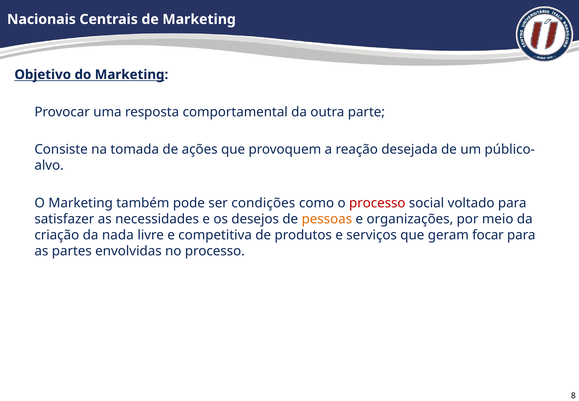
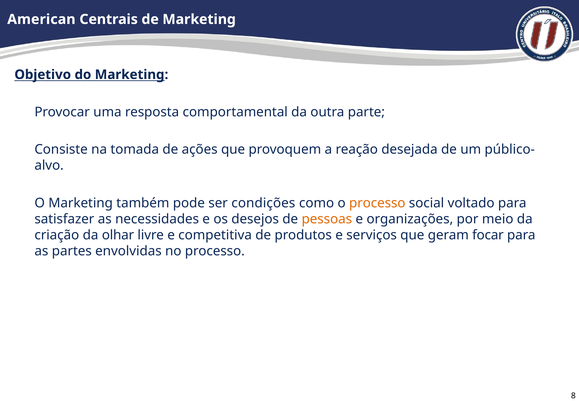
Nacionais: Nacionais -> American
processo at (377, 203) colour: red -> orange
nada: nada -> olhar
